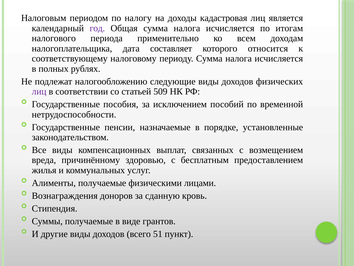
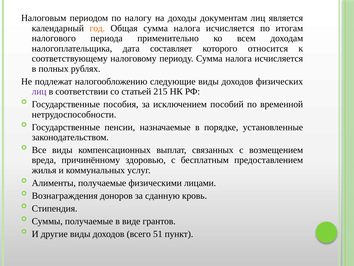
кадастровая: кадастровая -> документам
год colour: purple -> orange
509: 509 -> 215
